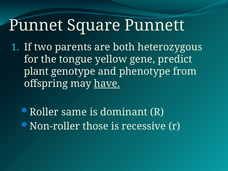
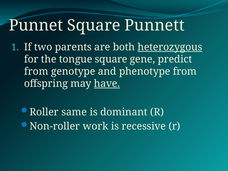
heterozygous underline: none -> present
tongue yellow: yellow -> square
plant at (36, 71): plant -> from
those: those -> work
